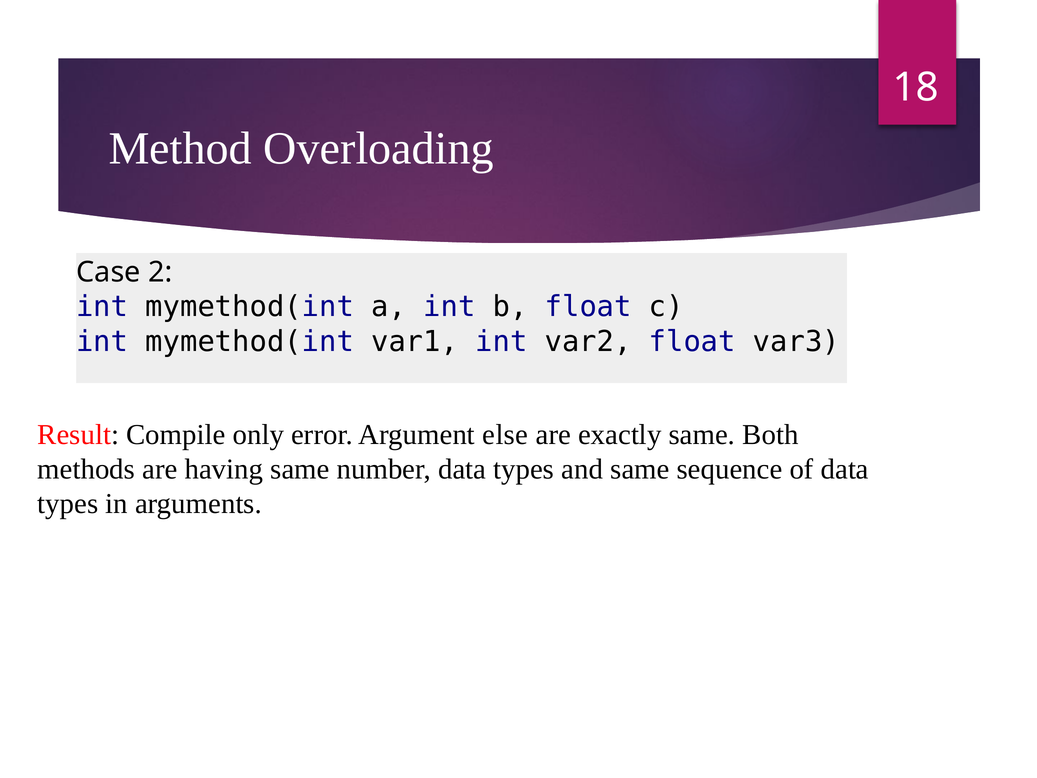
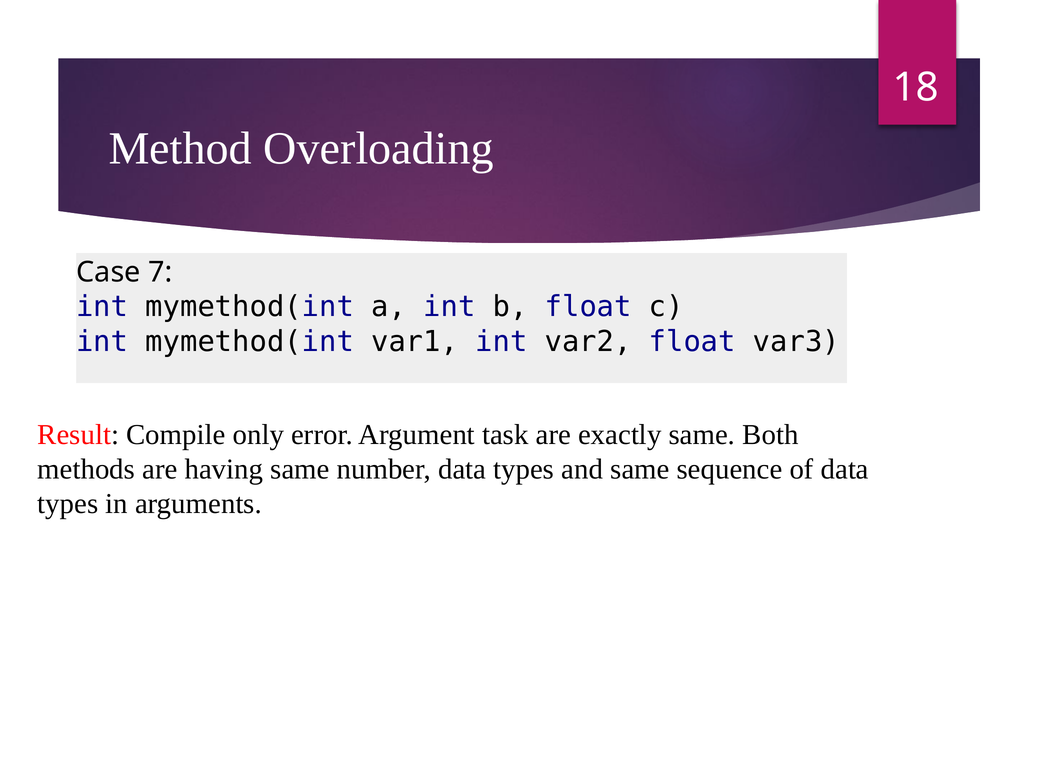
2: 2 -> 7
else: else -> task
